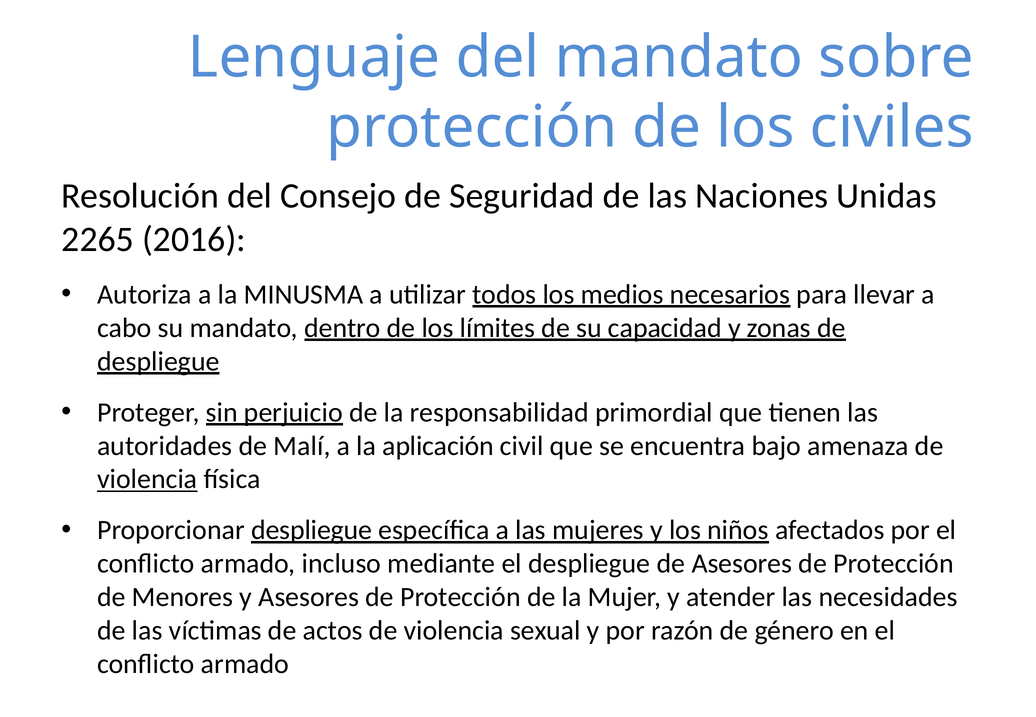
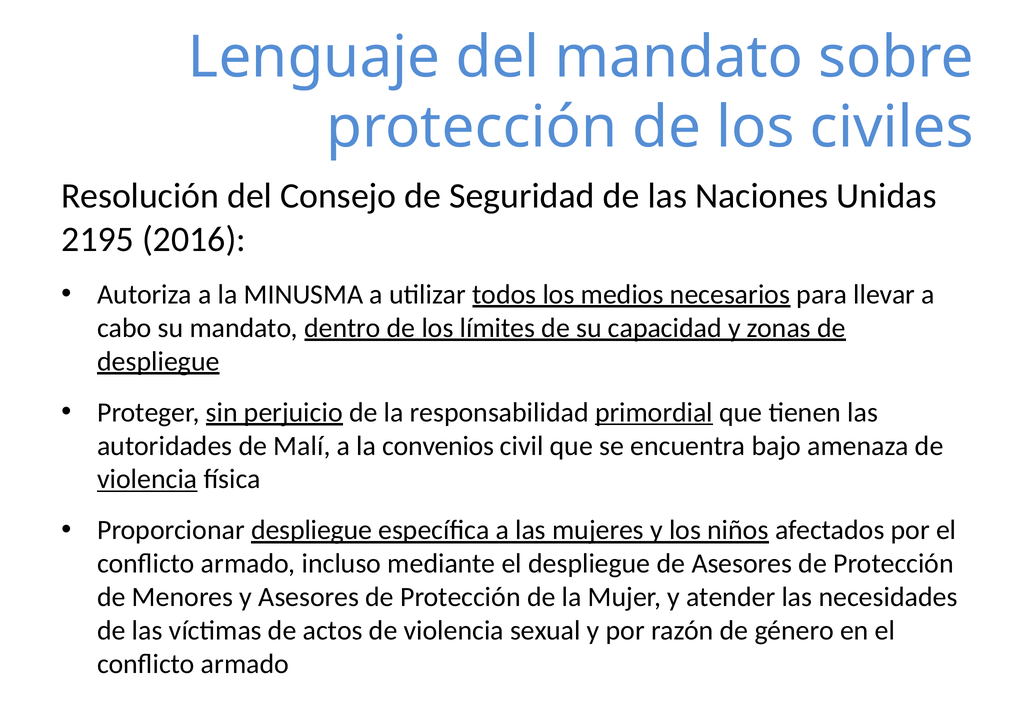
2265: 2265 -> 2195
primordial underline: none -> present
aplicación: aplicación -> convenios
